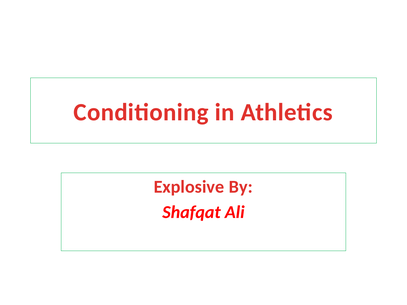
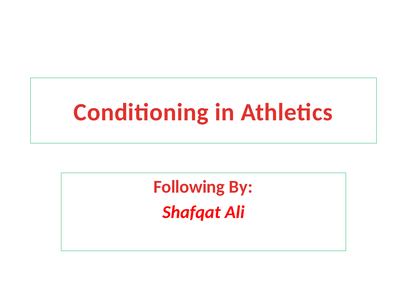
Explosive: Explosive -> Following
